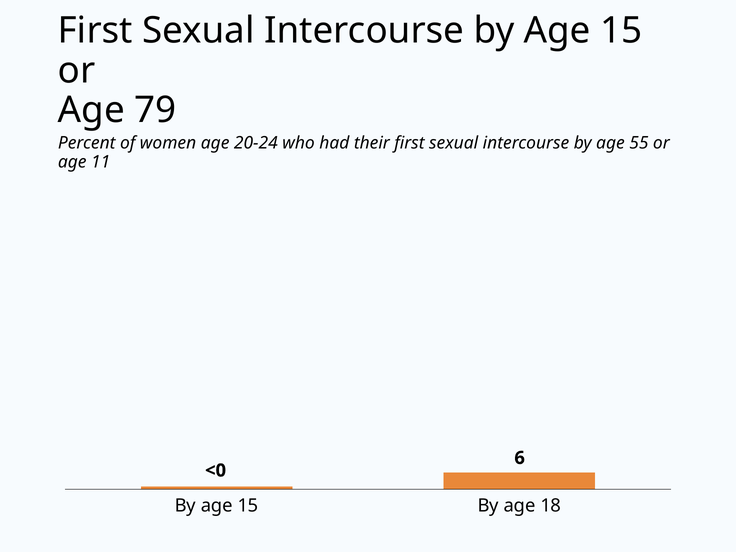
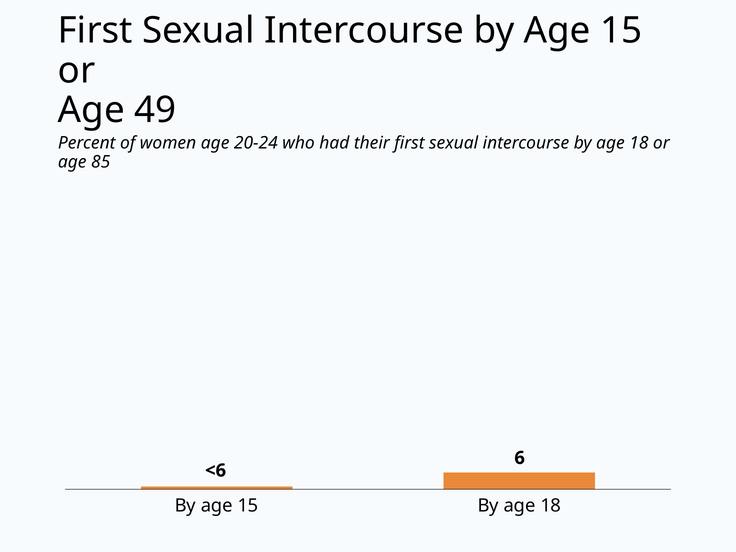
79: 79 -> 49
intercourse by age 55: 55 -> 18
11: 11 -> 85
<0: <0 -> <6
